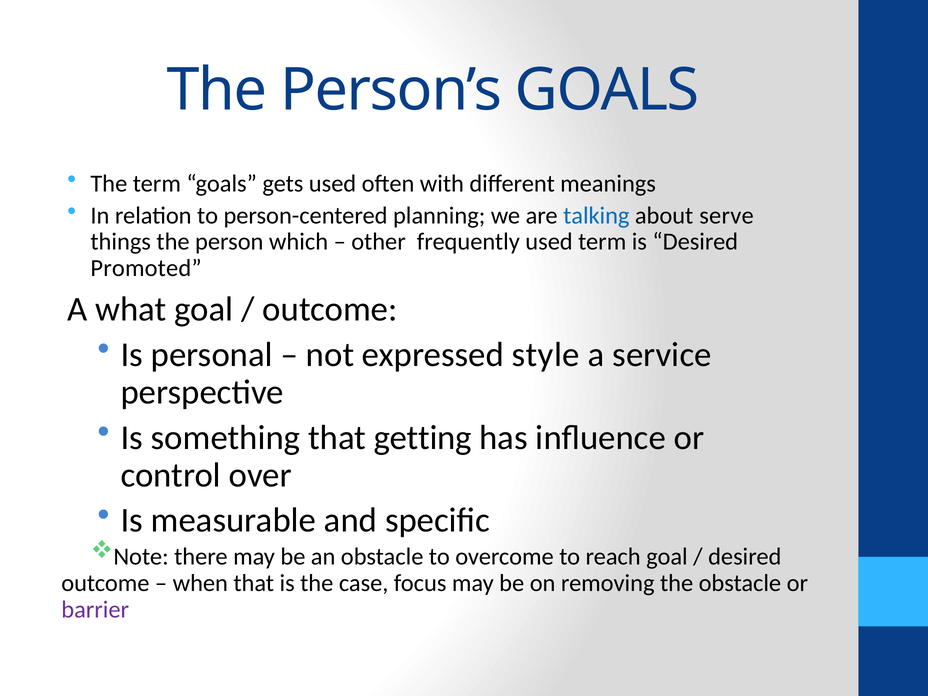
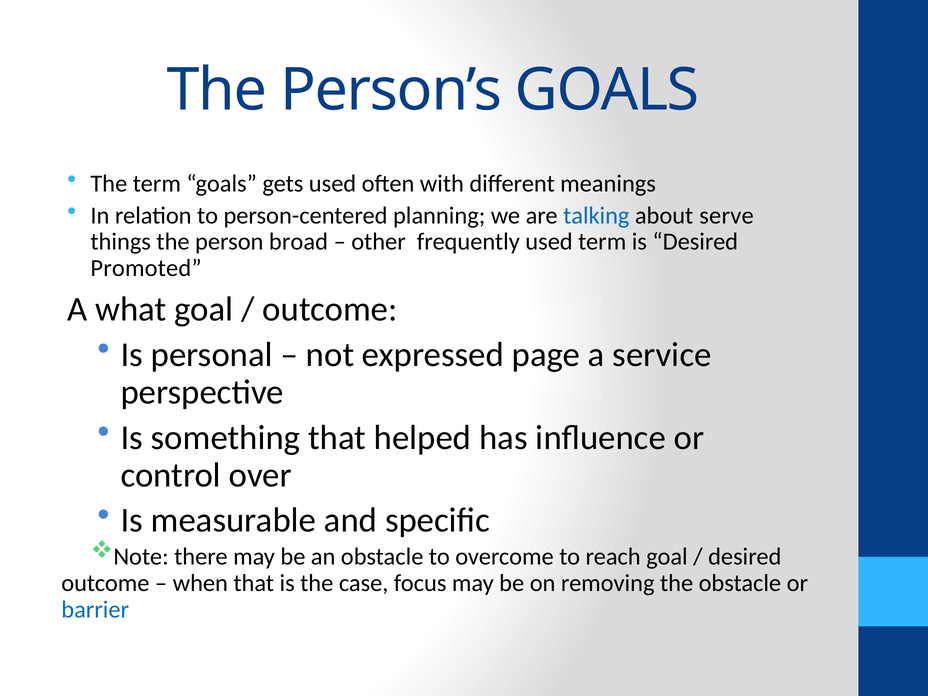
which: which -> broad
style: style -> page
getting: getting -> helped
barrier colour: purple -> blue
